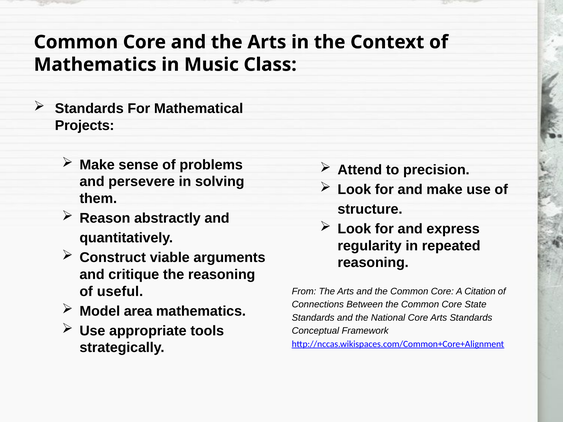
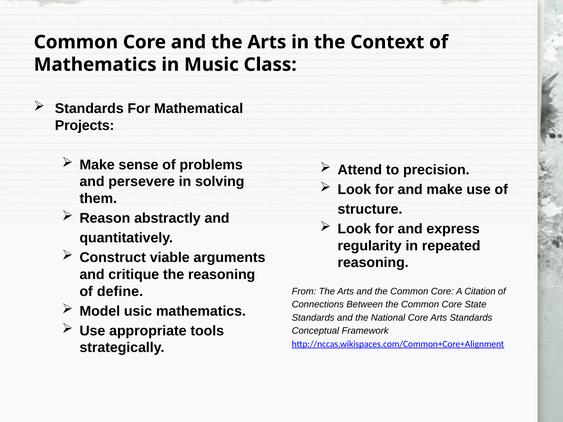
useful: useful -> define
area: area -> usic
